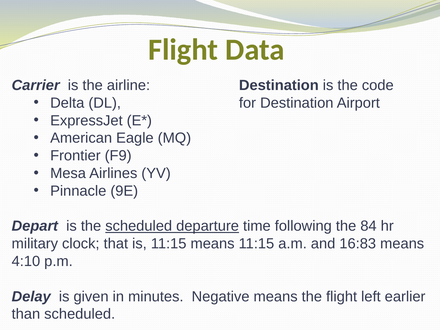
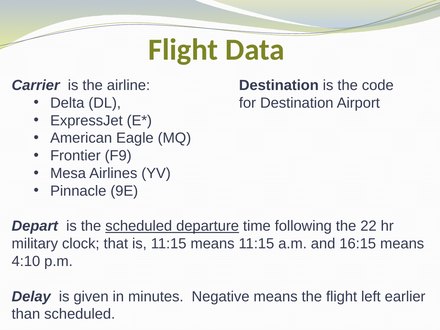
84: 84 -> 22
16:83: 16:83 -> 16:15
